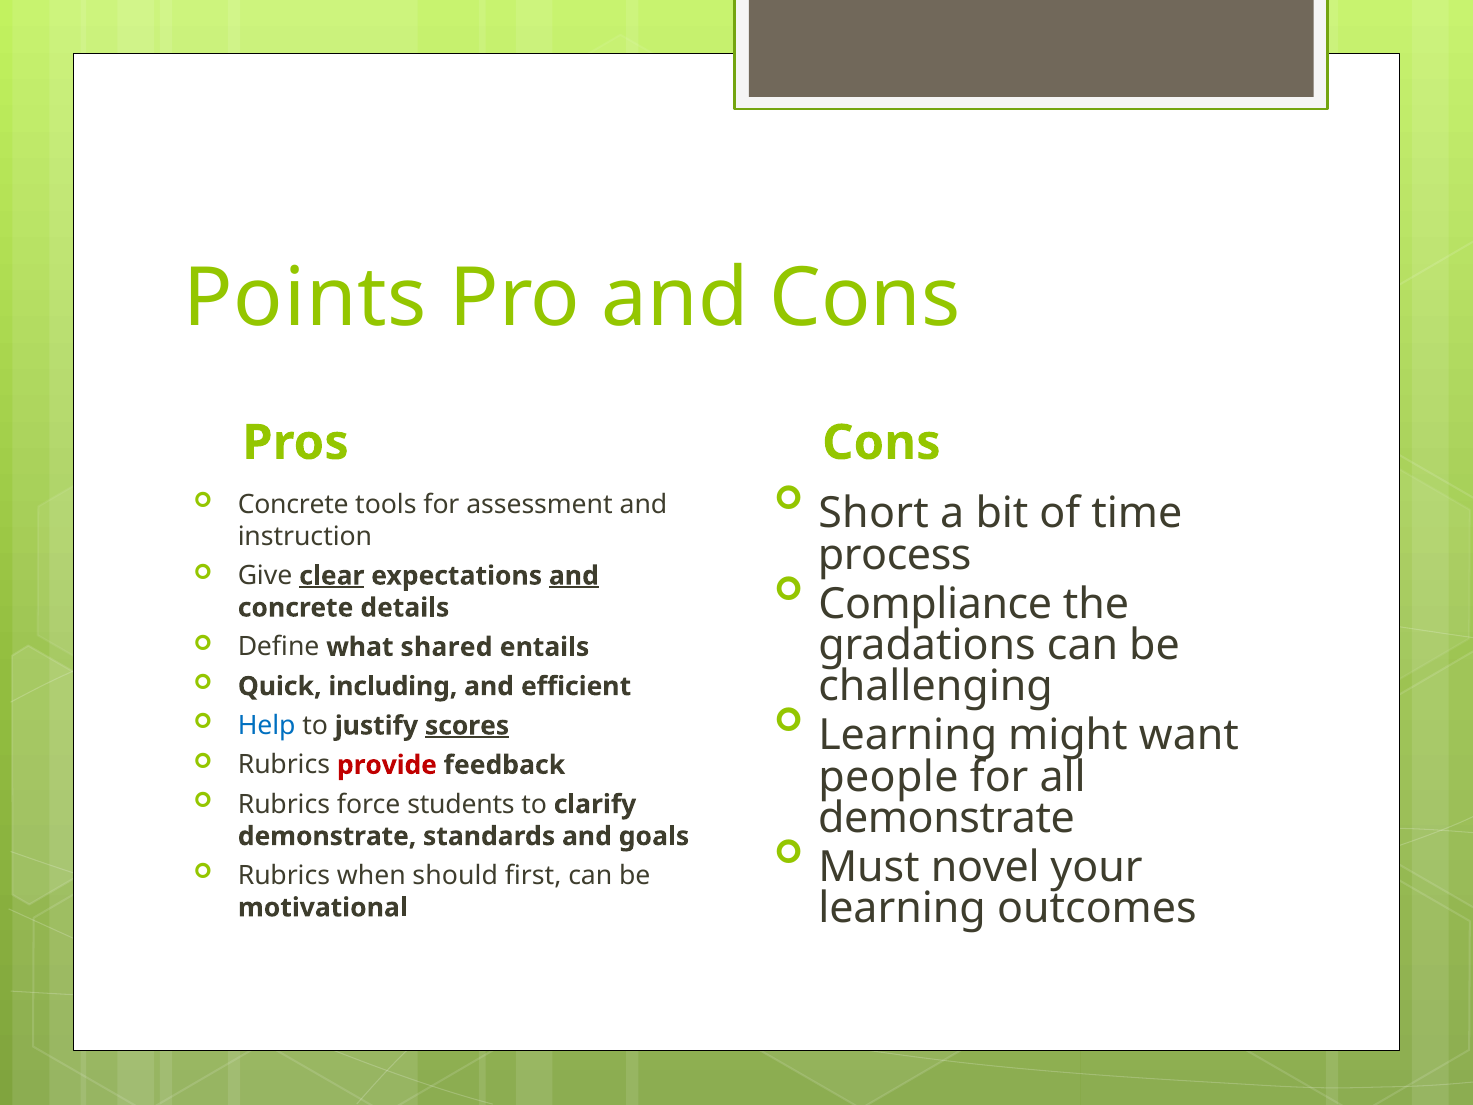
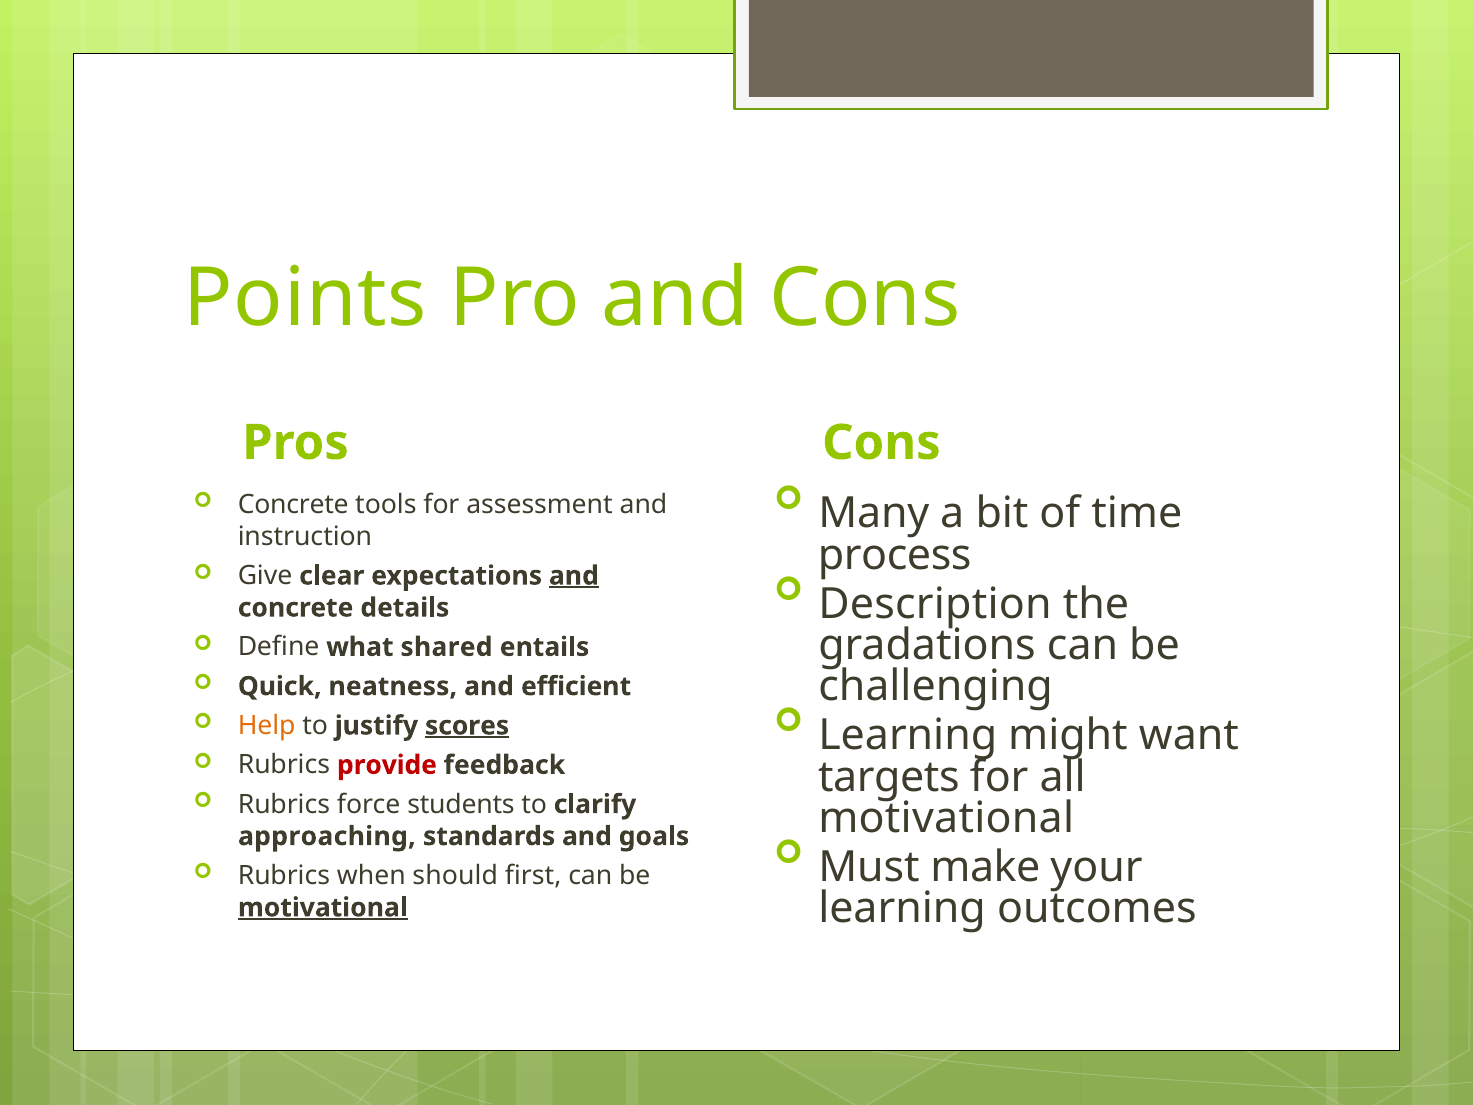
Short: Short -> Many
clear underline: present -> none
Compliance: Compliance -> Description
including: including -> neatness
Help colour: blue -> orange
people: people -> targets
demonstrate at (947, 818): demonstrate -> motivational
demonstrate at (327, 836): demonstrate -> approaching
novel: novel -> make
motivational at (323, 907) underline: none -> present
